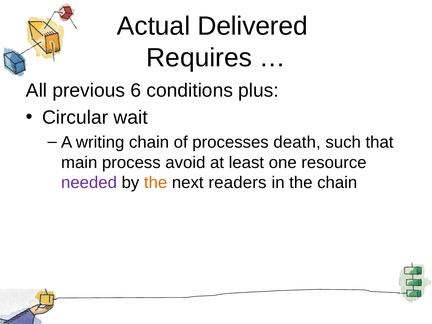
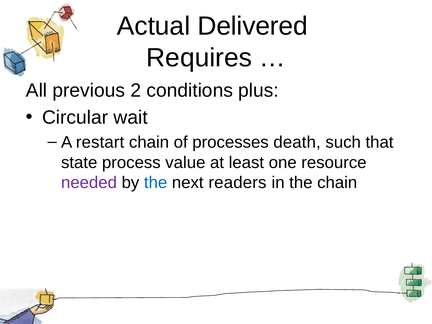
6: 6 -> 2
writing: writing -> restart
main: main -> state
avoid: avoid -> value
the at (156, 183) colour: orange -> blue
